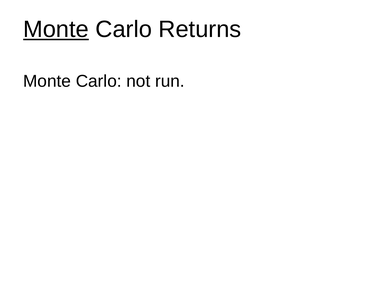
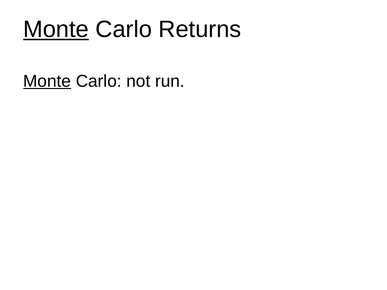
Monte at (47, 81) underline: none -> present
